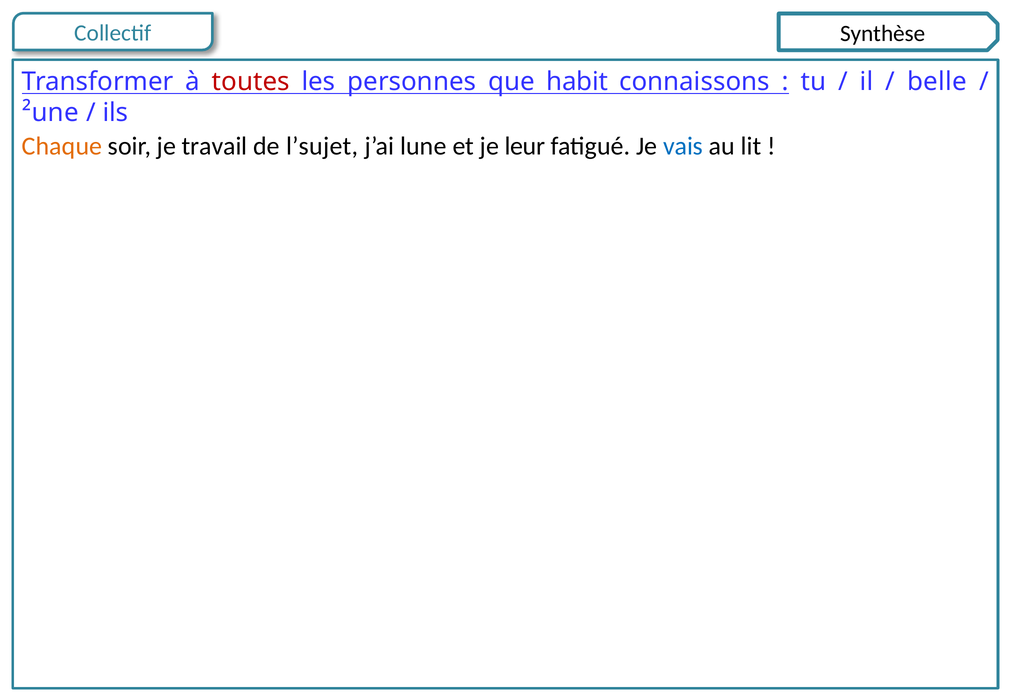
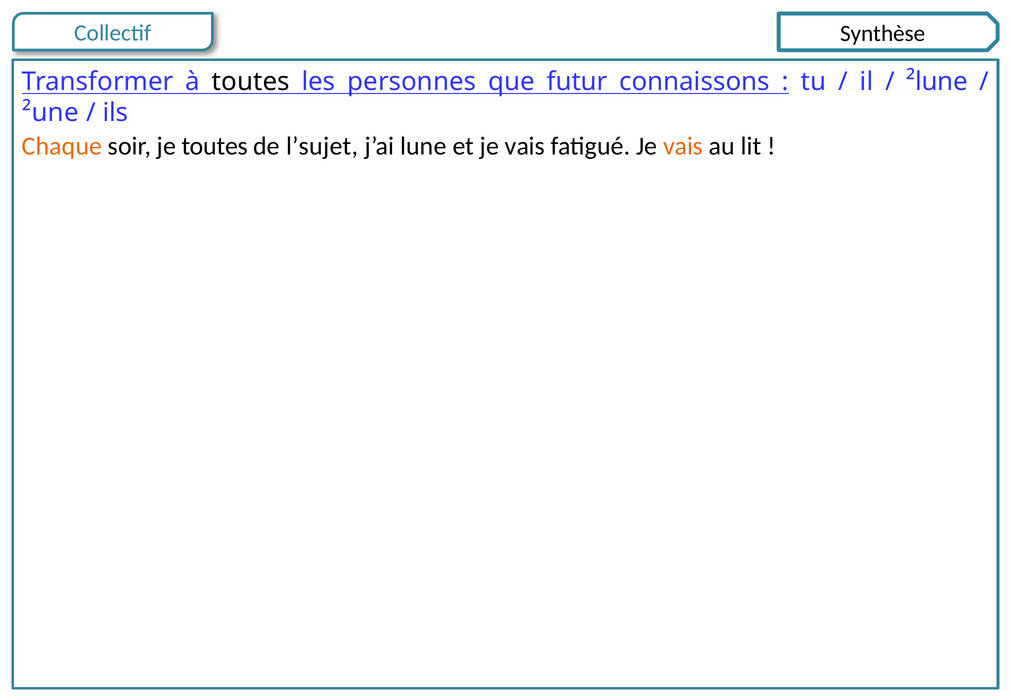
toutes at (251, 82) colour: red -> black
habit: habit -> futur
belle: belle -> ²lune
je travail: travail -> toutes
et je leur: leur -> vais
vais at (683, 146) colour: blue -> orange
